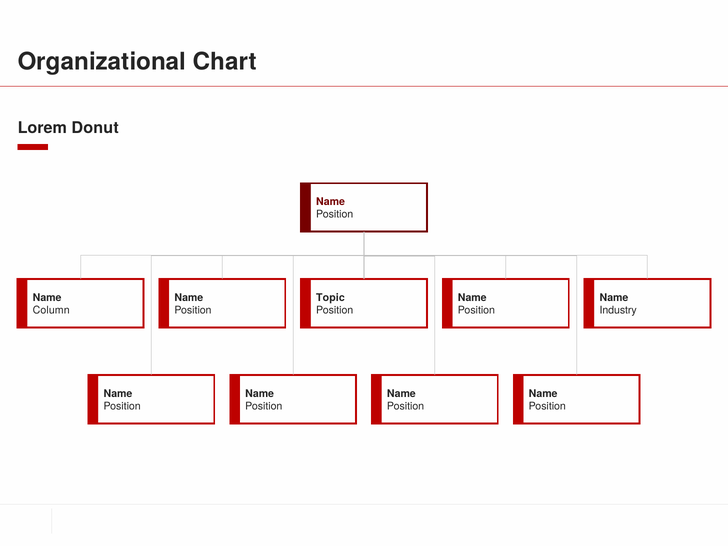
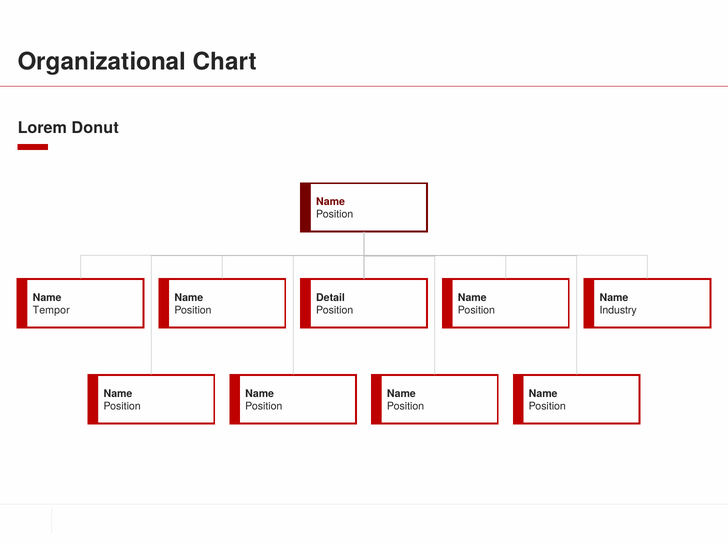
Topic: Topic -> Detail
Column: Column -> Tempor
